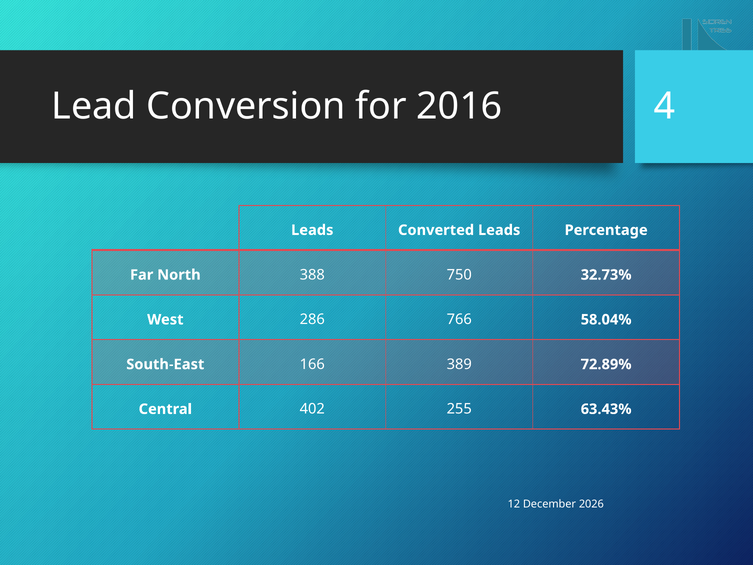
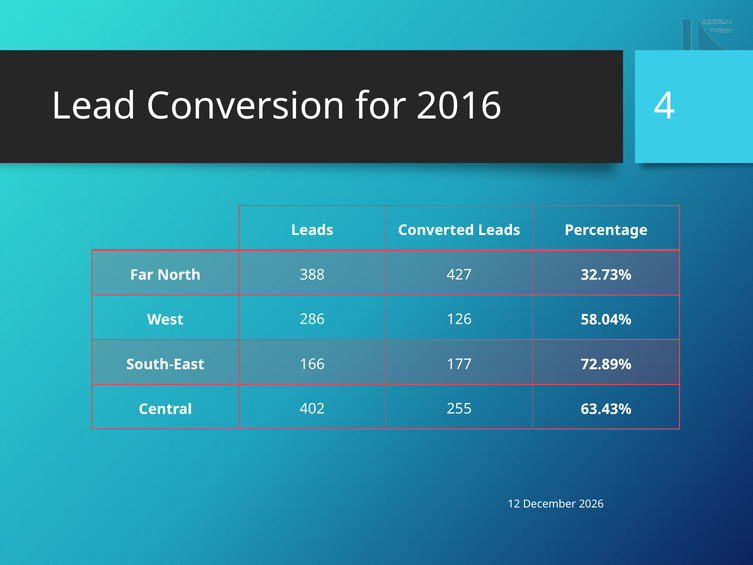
750: 750 -> 427
766: 766 -> 126
389: 389 -> 177
